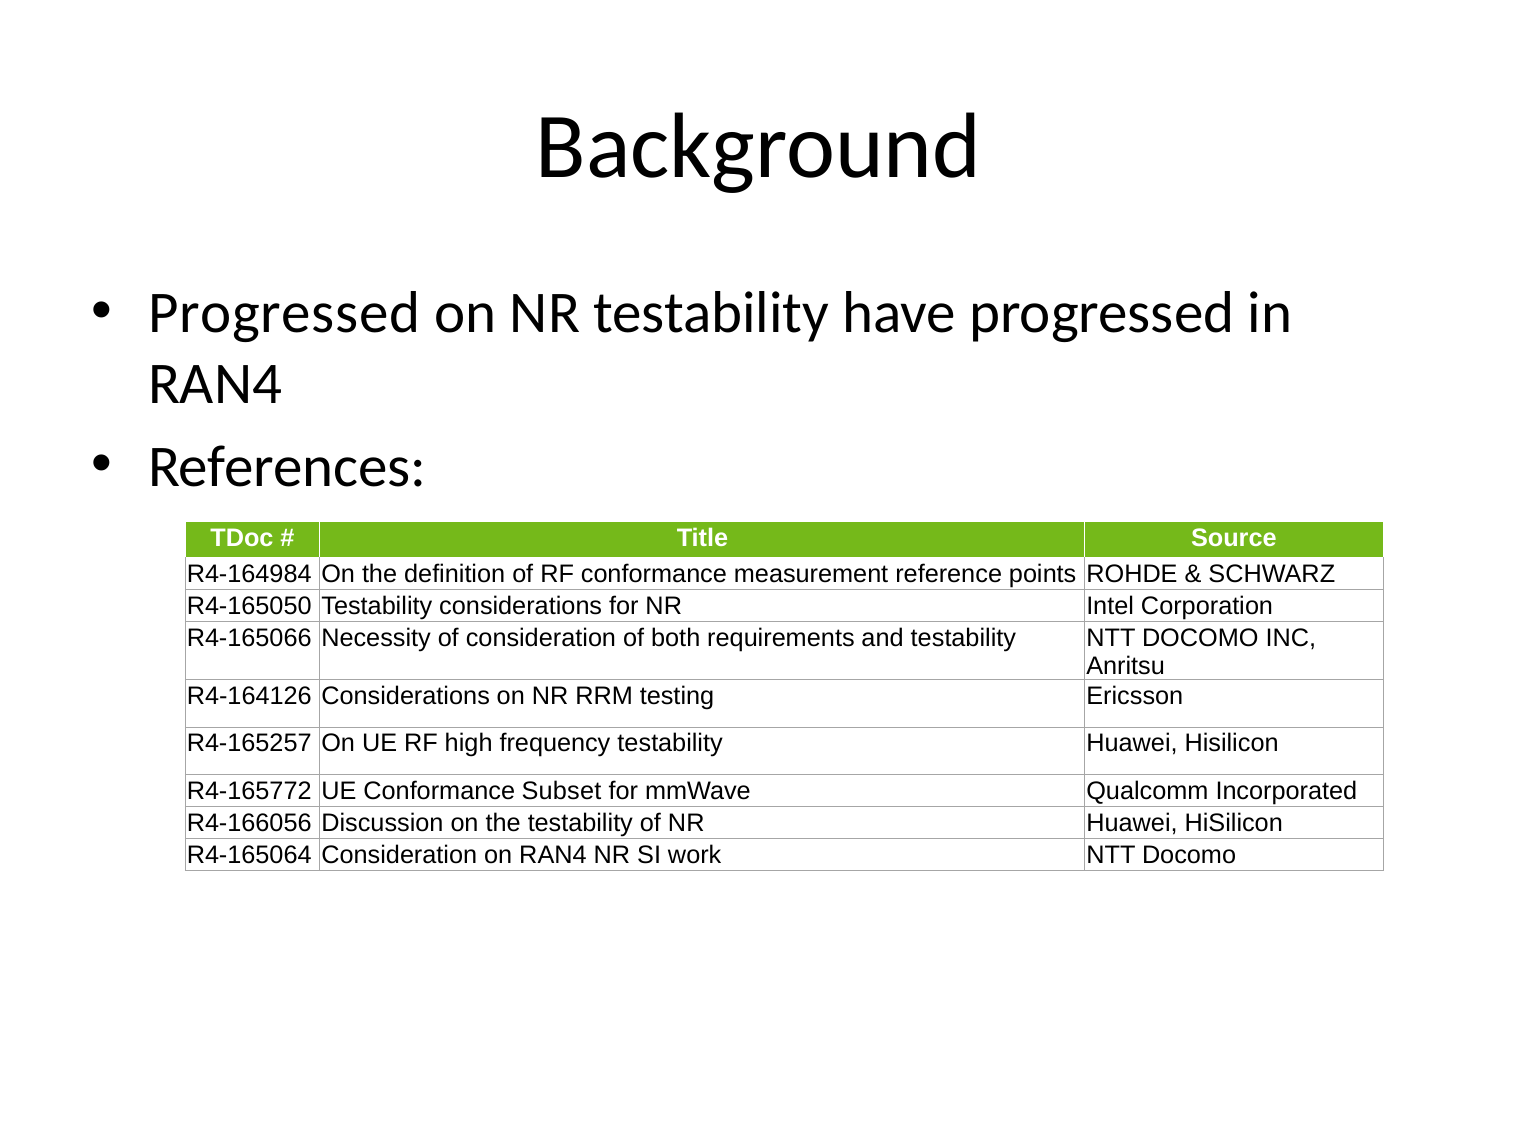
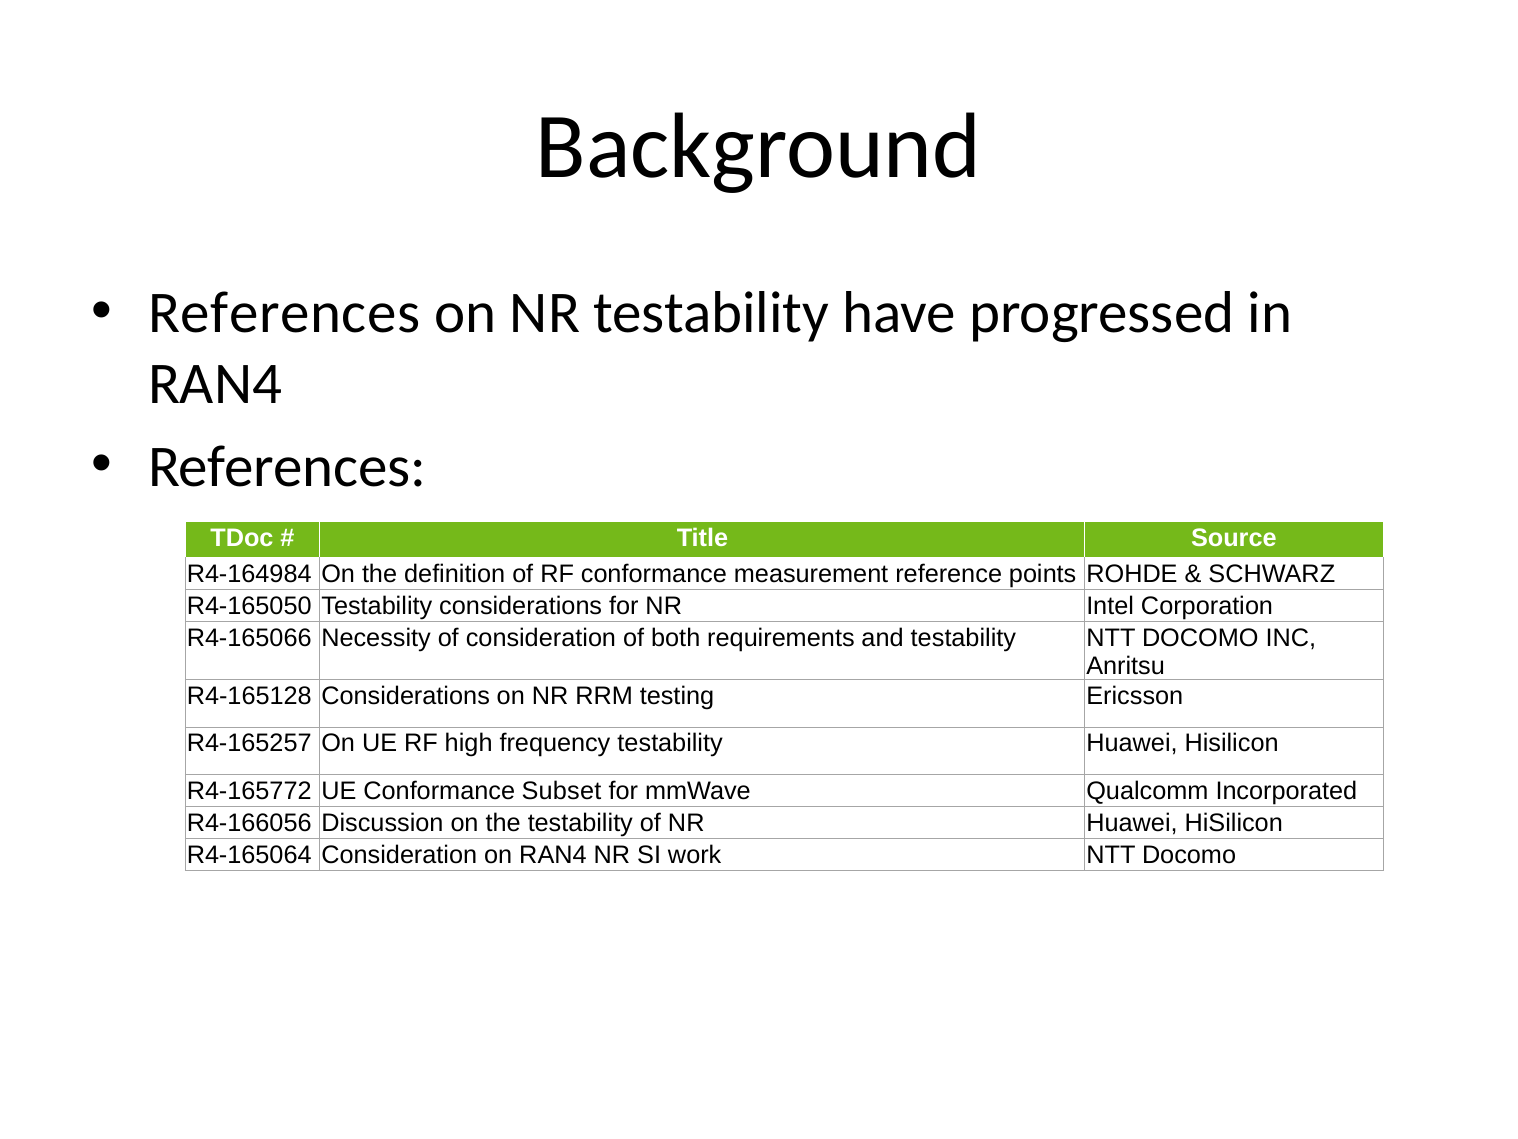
Progressed at (284, 313): Progressed -> References
R4-164126: R4-164126 -> R4-165128
